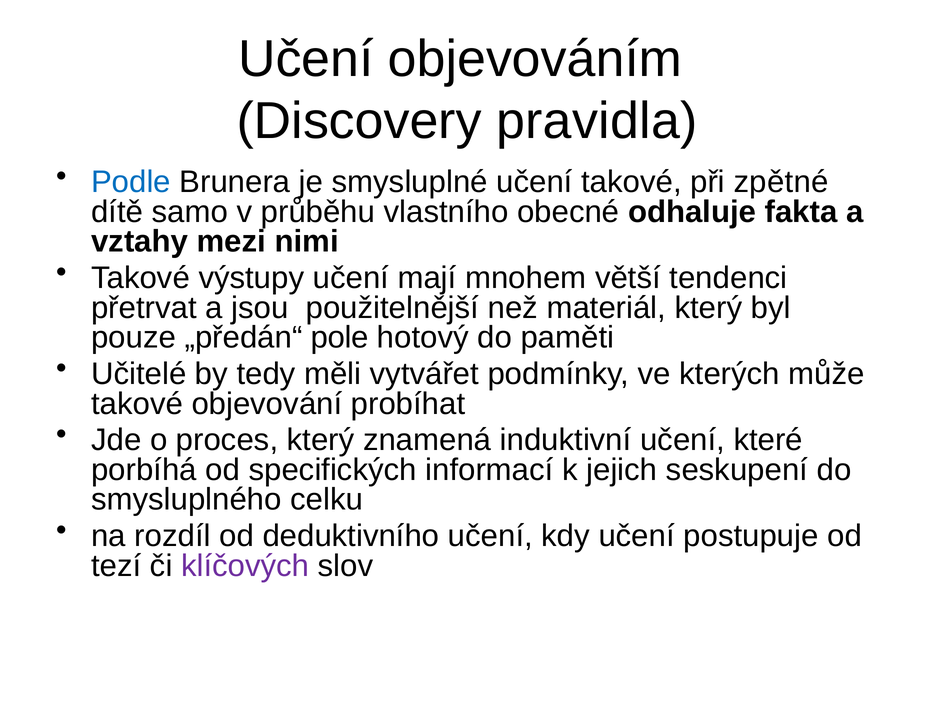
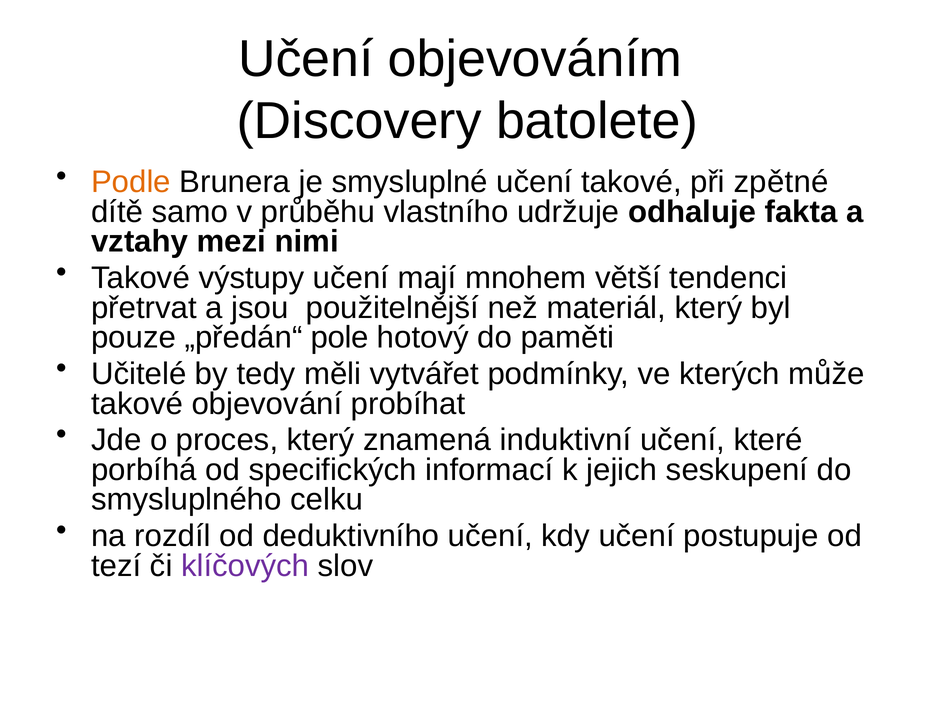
pravidla: pravidla -> batolete
Podle colour: blue -> orange
obecné: obecné -> udržuje
